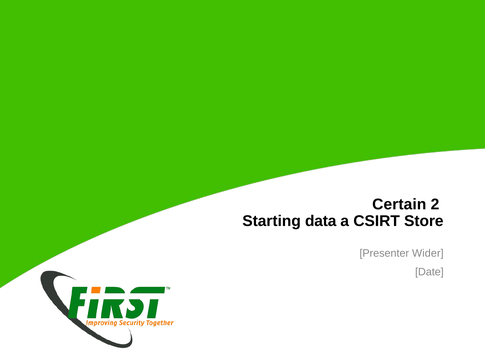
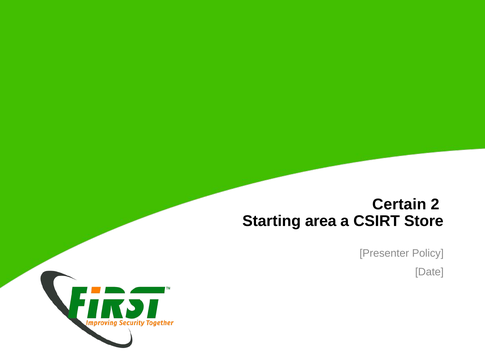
data: data -> area
Wider: Wider -> Policy
